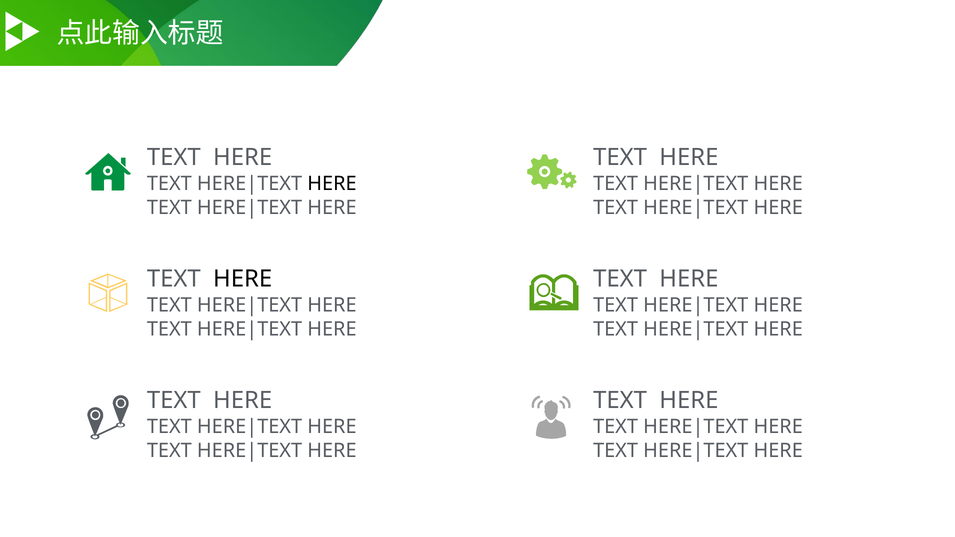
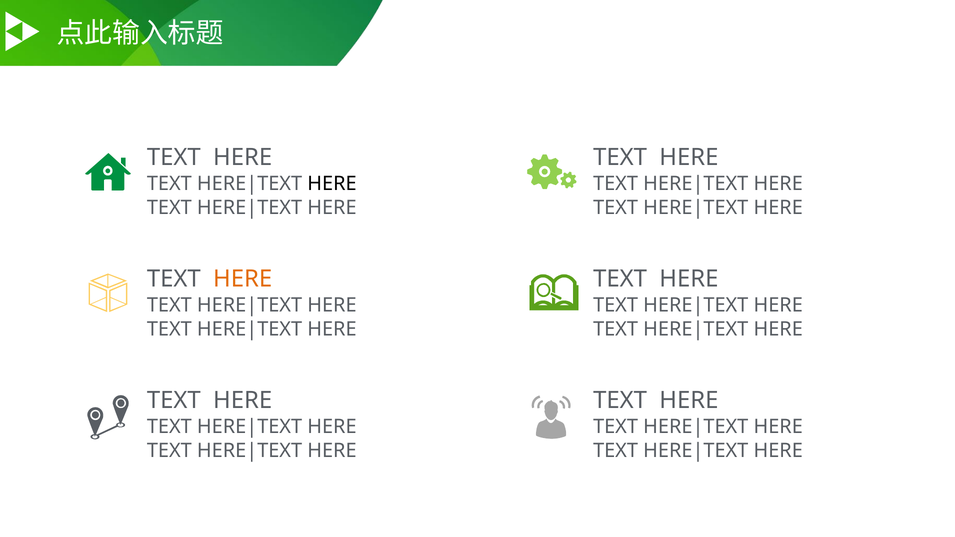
HERE at (243, 279) colour: black -> orange
